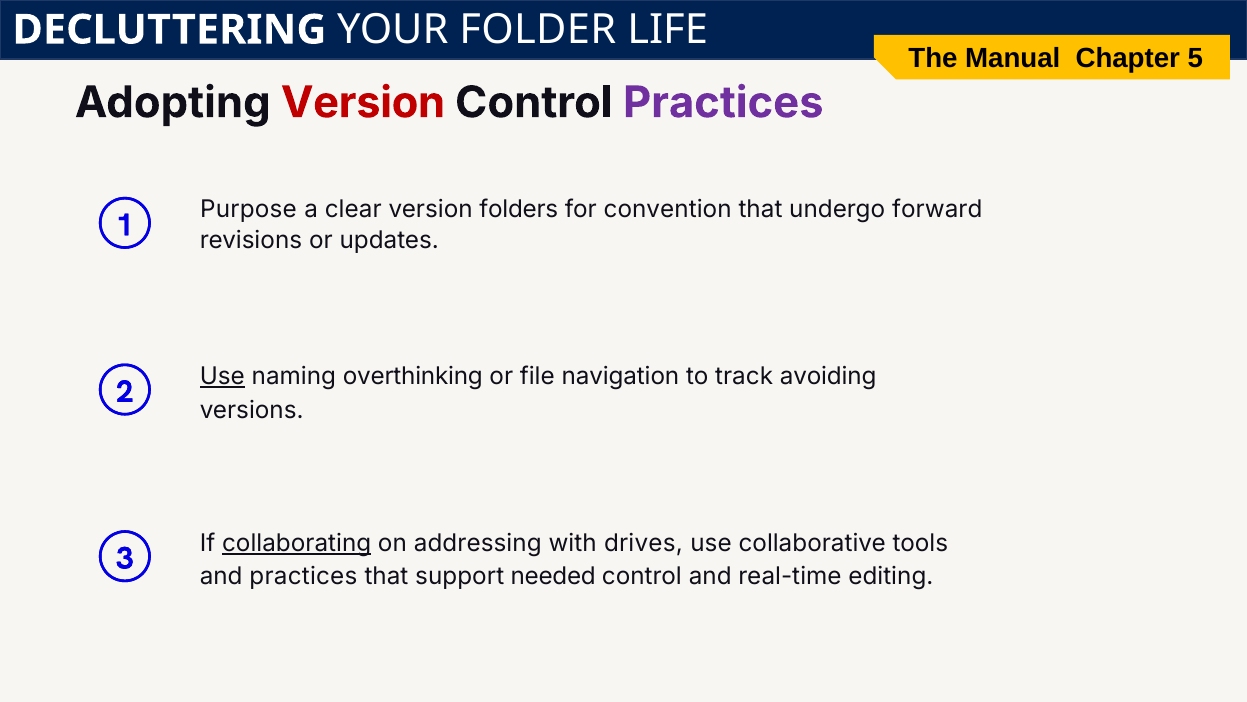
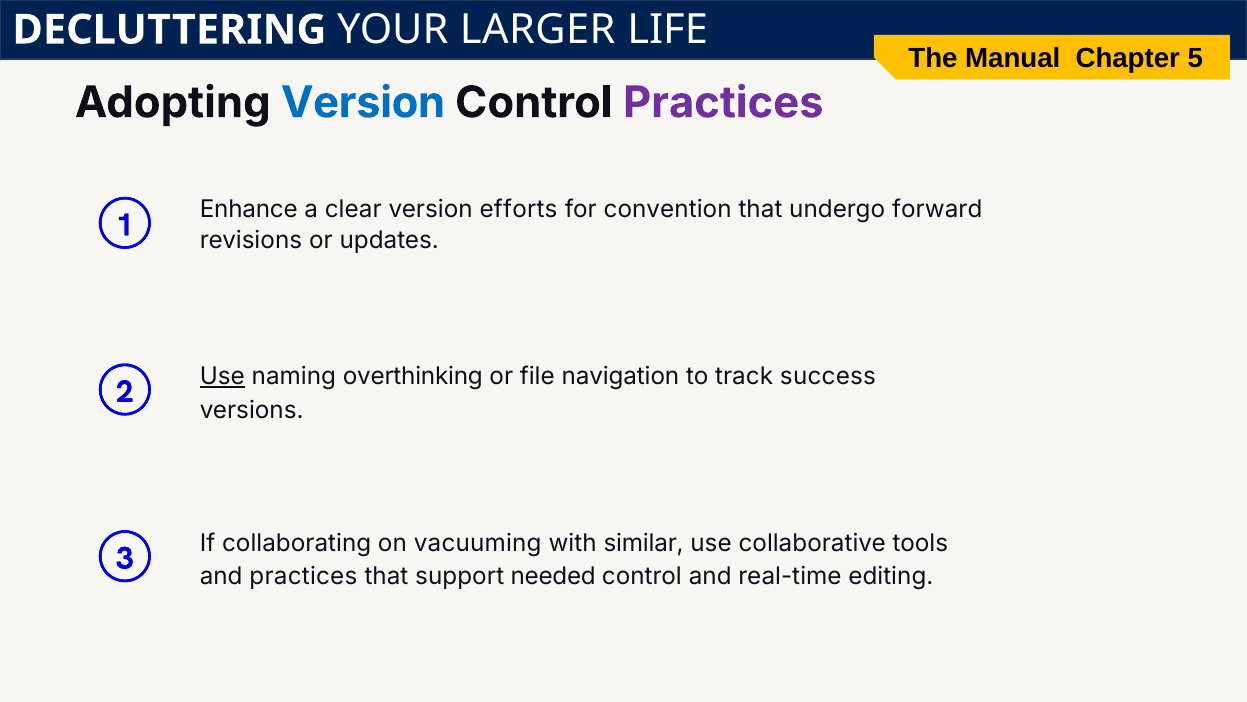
FOLDER: FOLDER -> LARGER
Version at (363, 103) colour: red -> blue
Purpose: Purpose -> Enhance
folders: folders -> efforts
avoiding: avoiding -> success
collaborating underline: present -> none
addressing: addressing -> vacuuming
drives: drives -> similar
